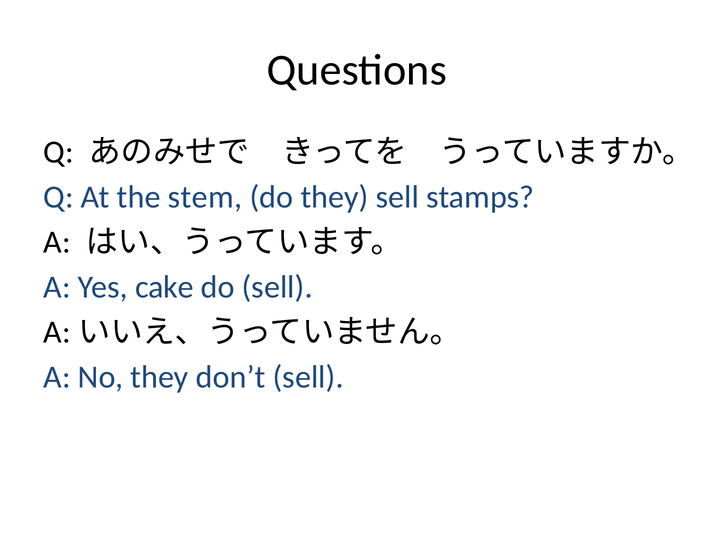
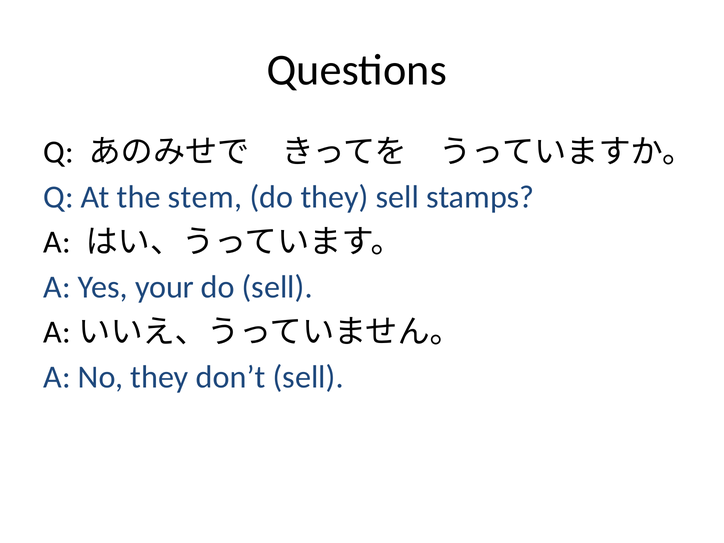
cake: cake -> your
